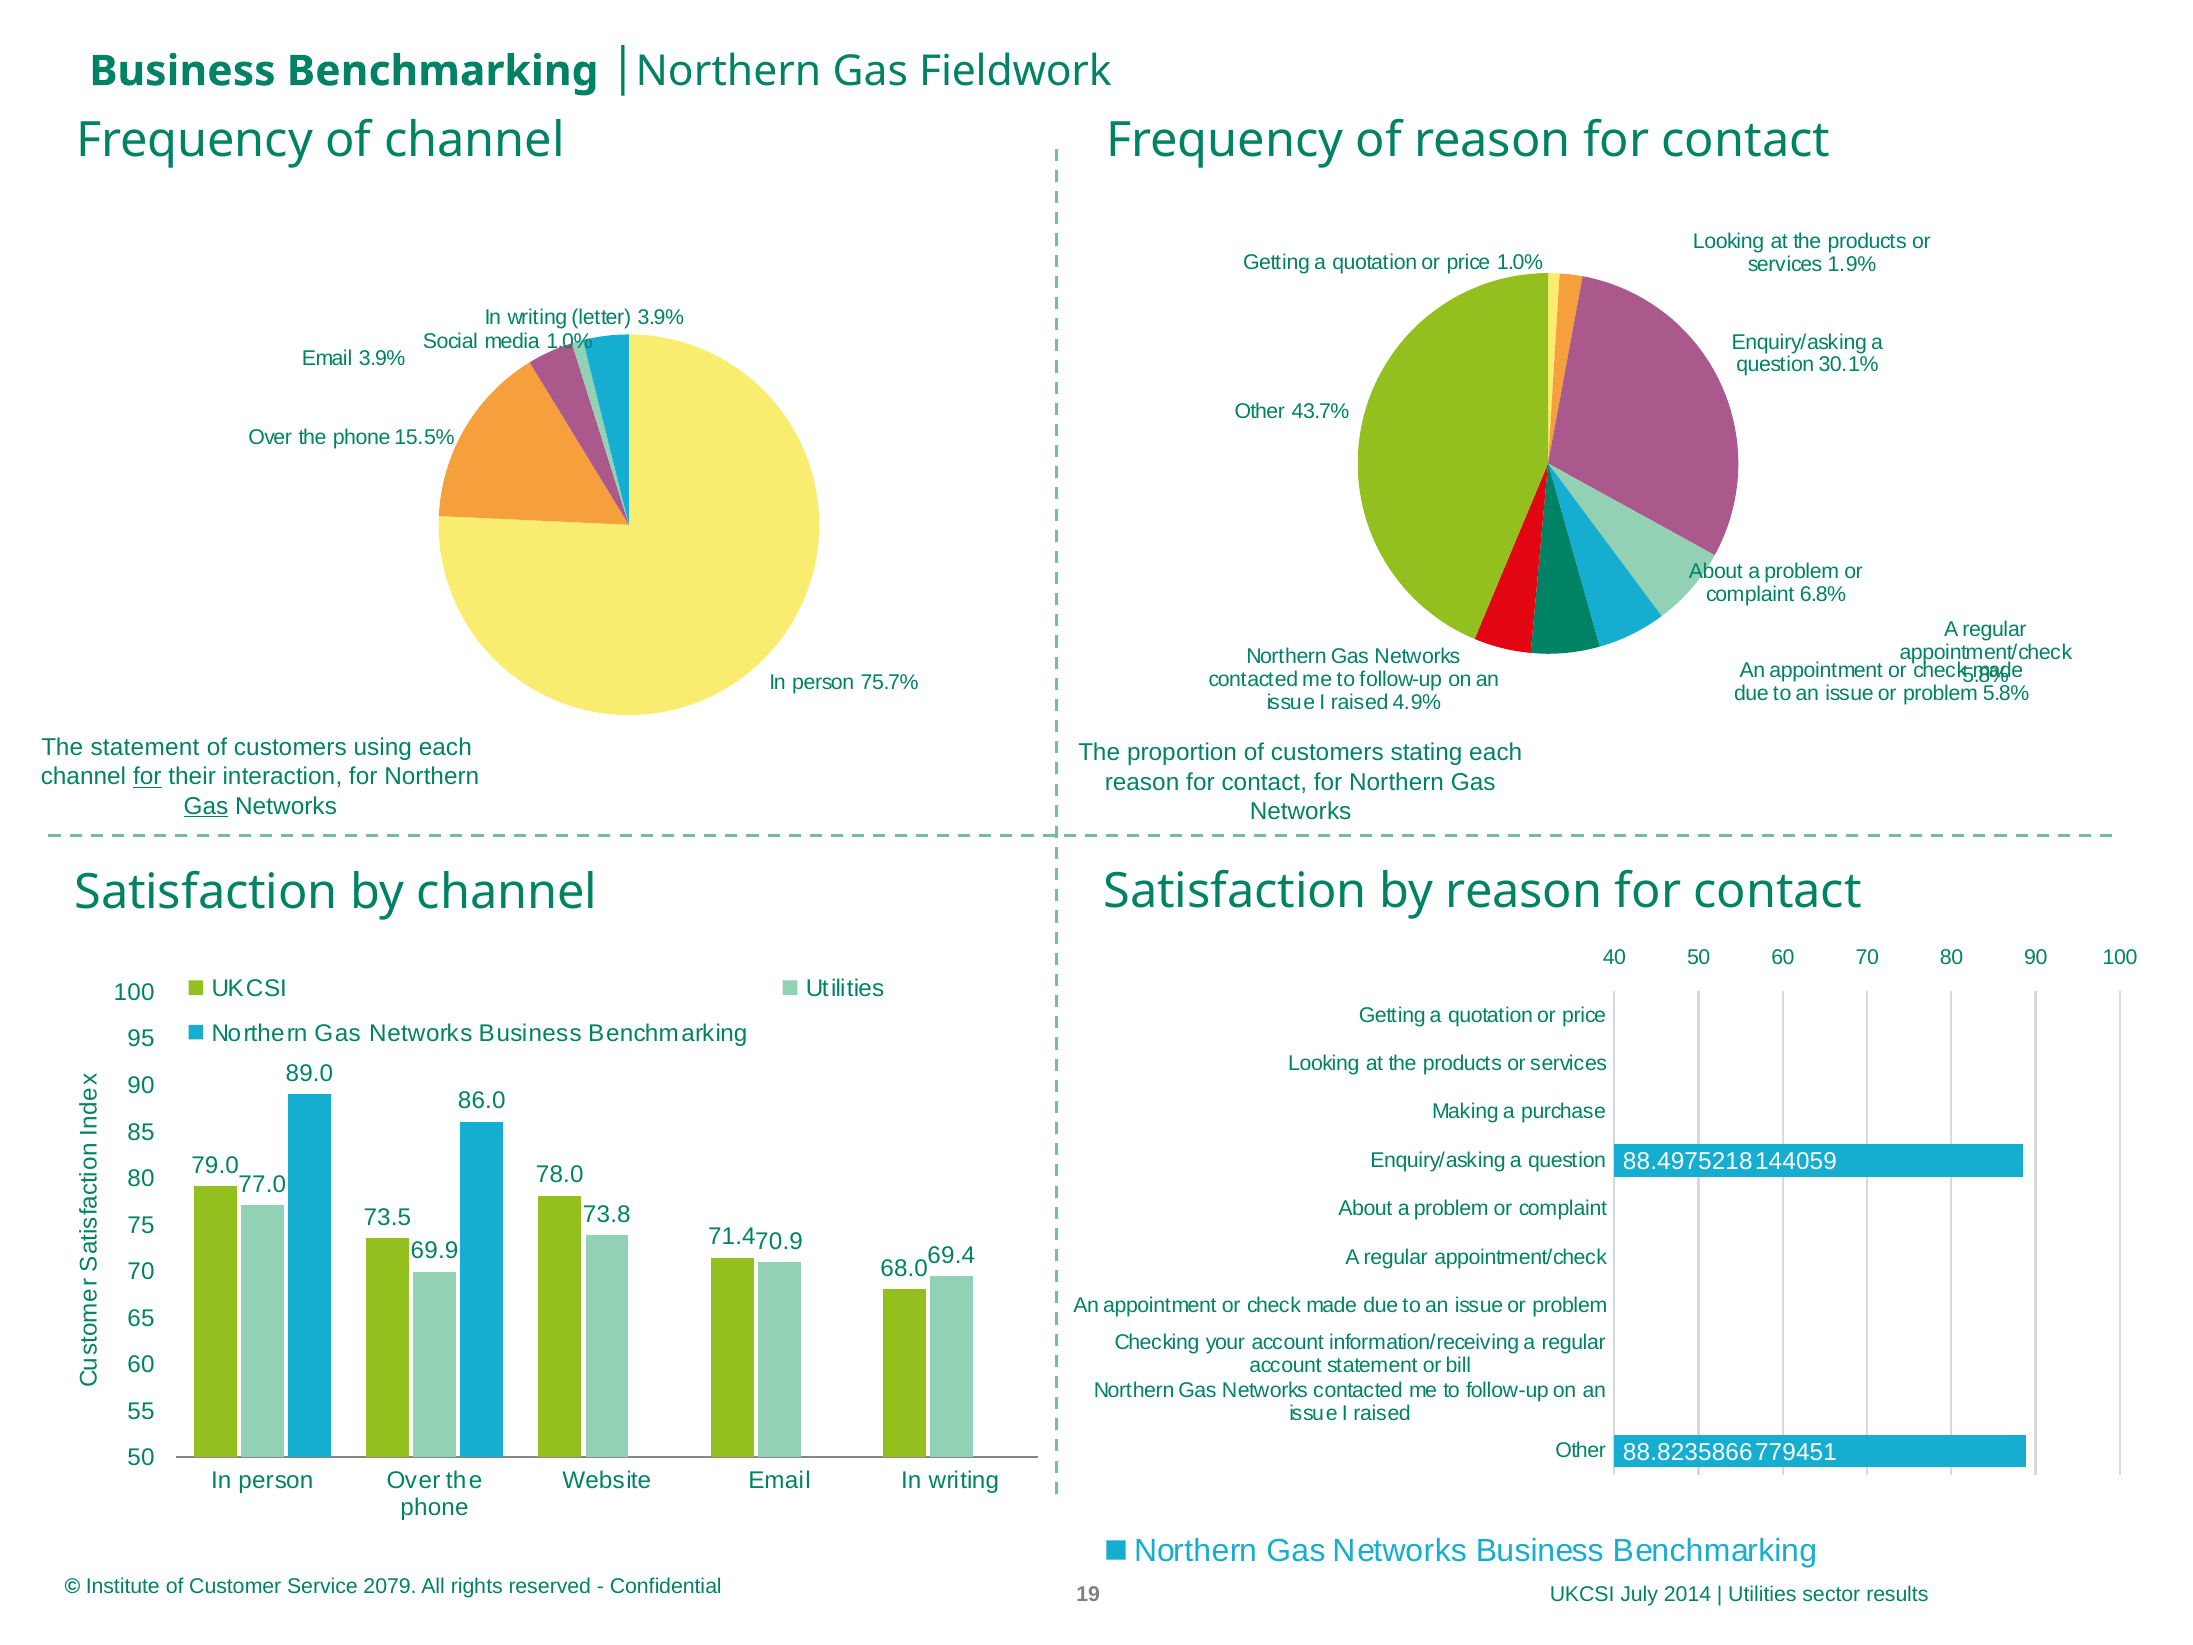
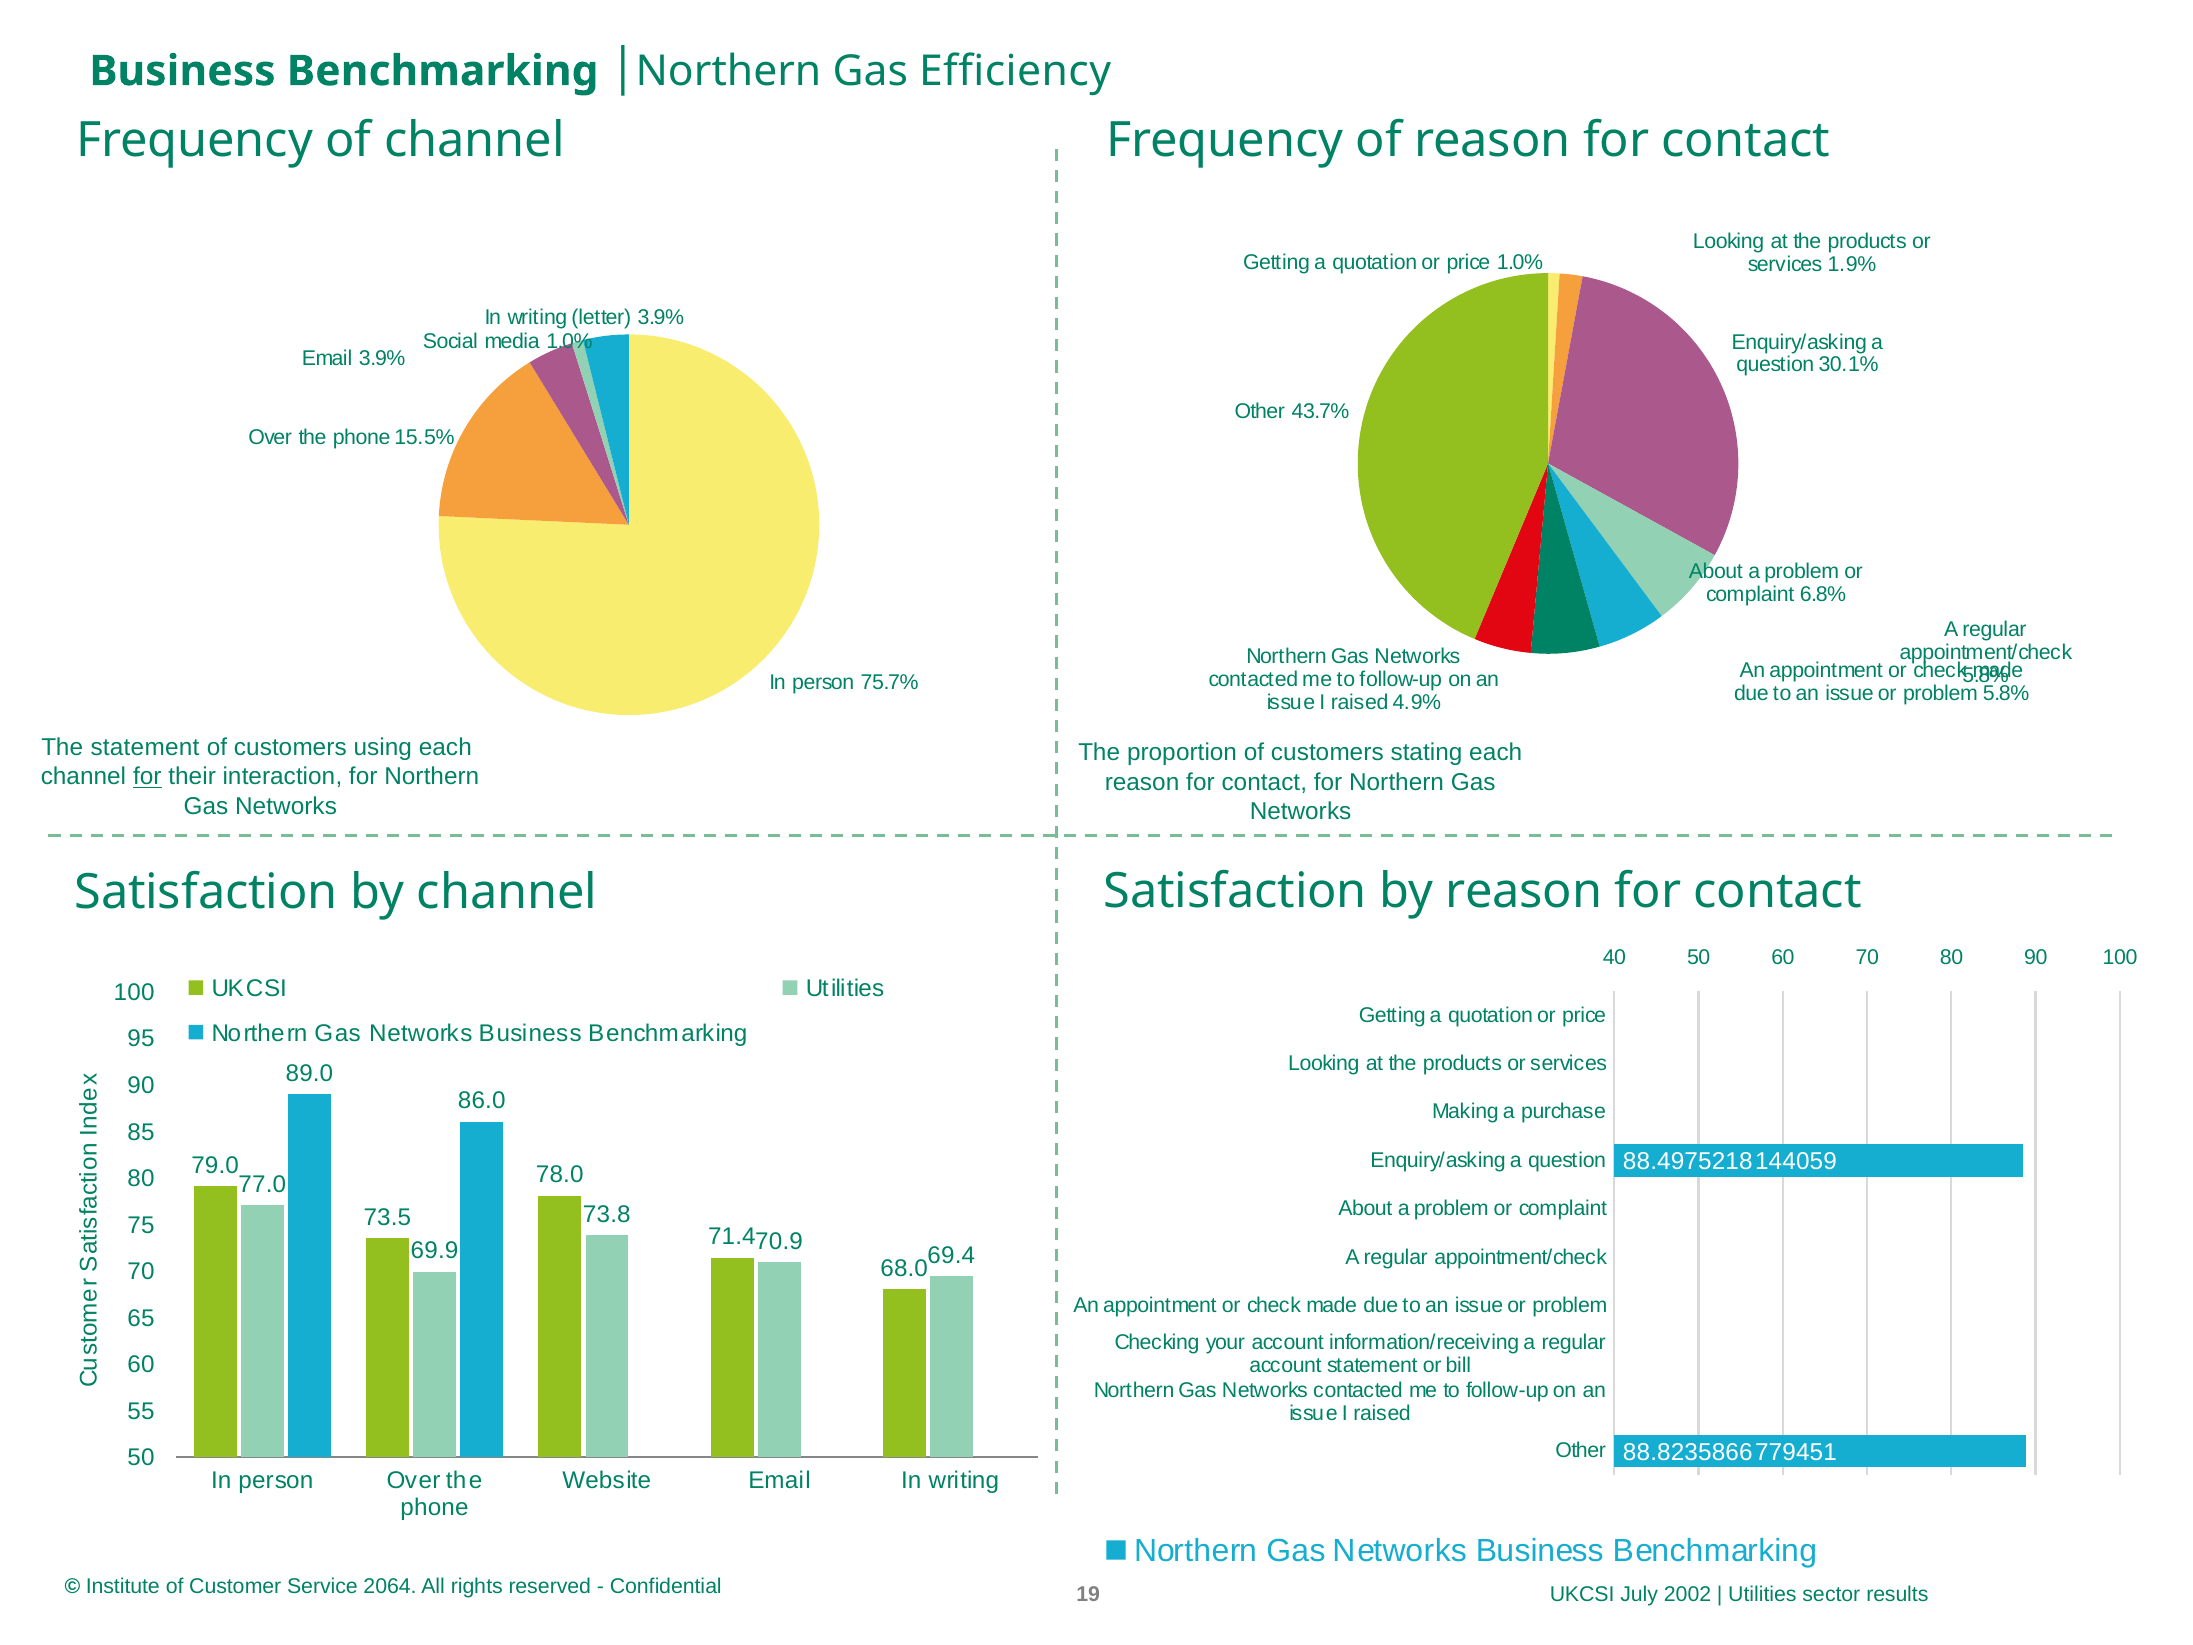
Fieldwork: Fieldwork -> Efficiency
Gas at (206, 806) underline: present -> none
2079: 2079 -> 2064
2014: 2014 -> 2002
